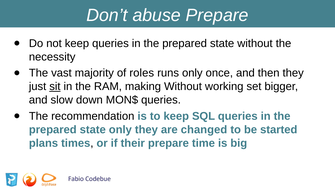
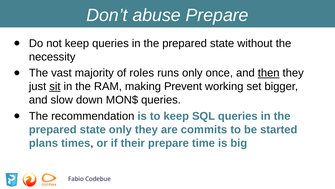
then underline: none -> present
making Without: Without -> Prevent
changed: changed -> commits
